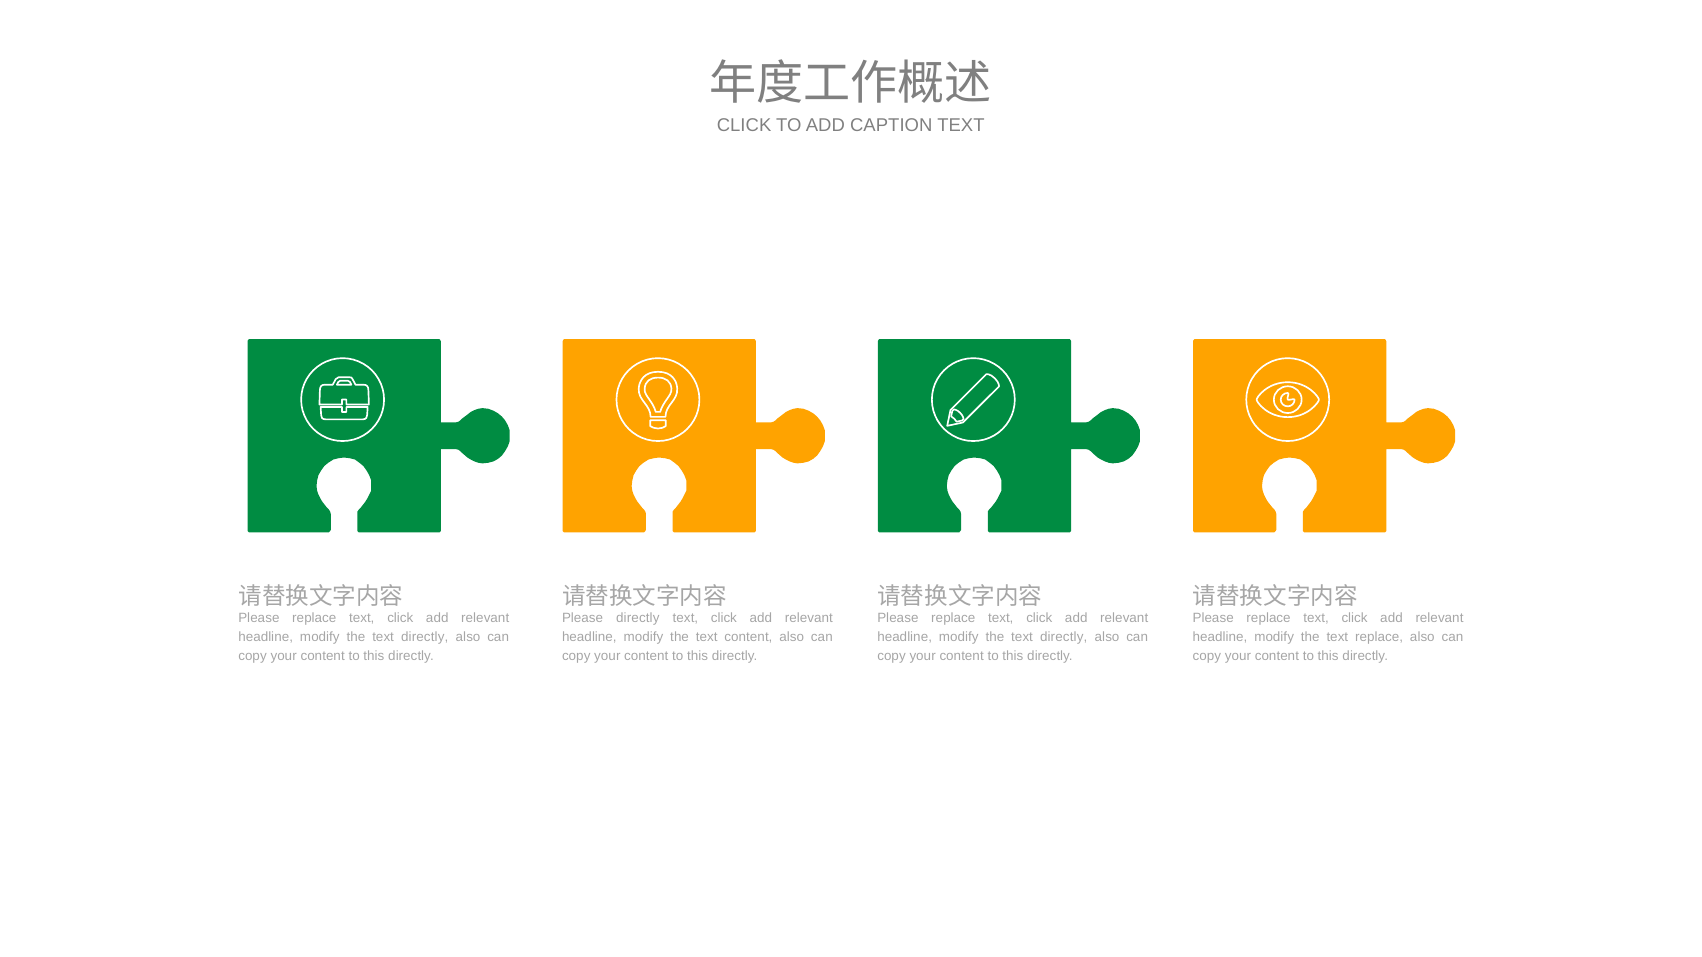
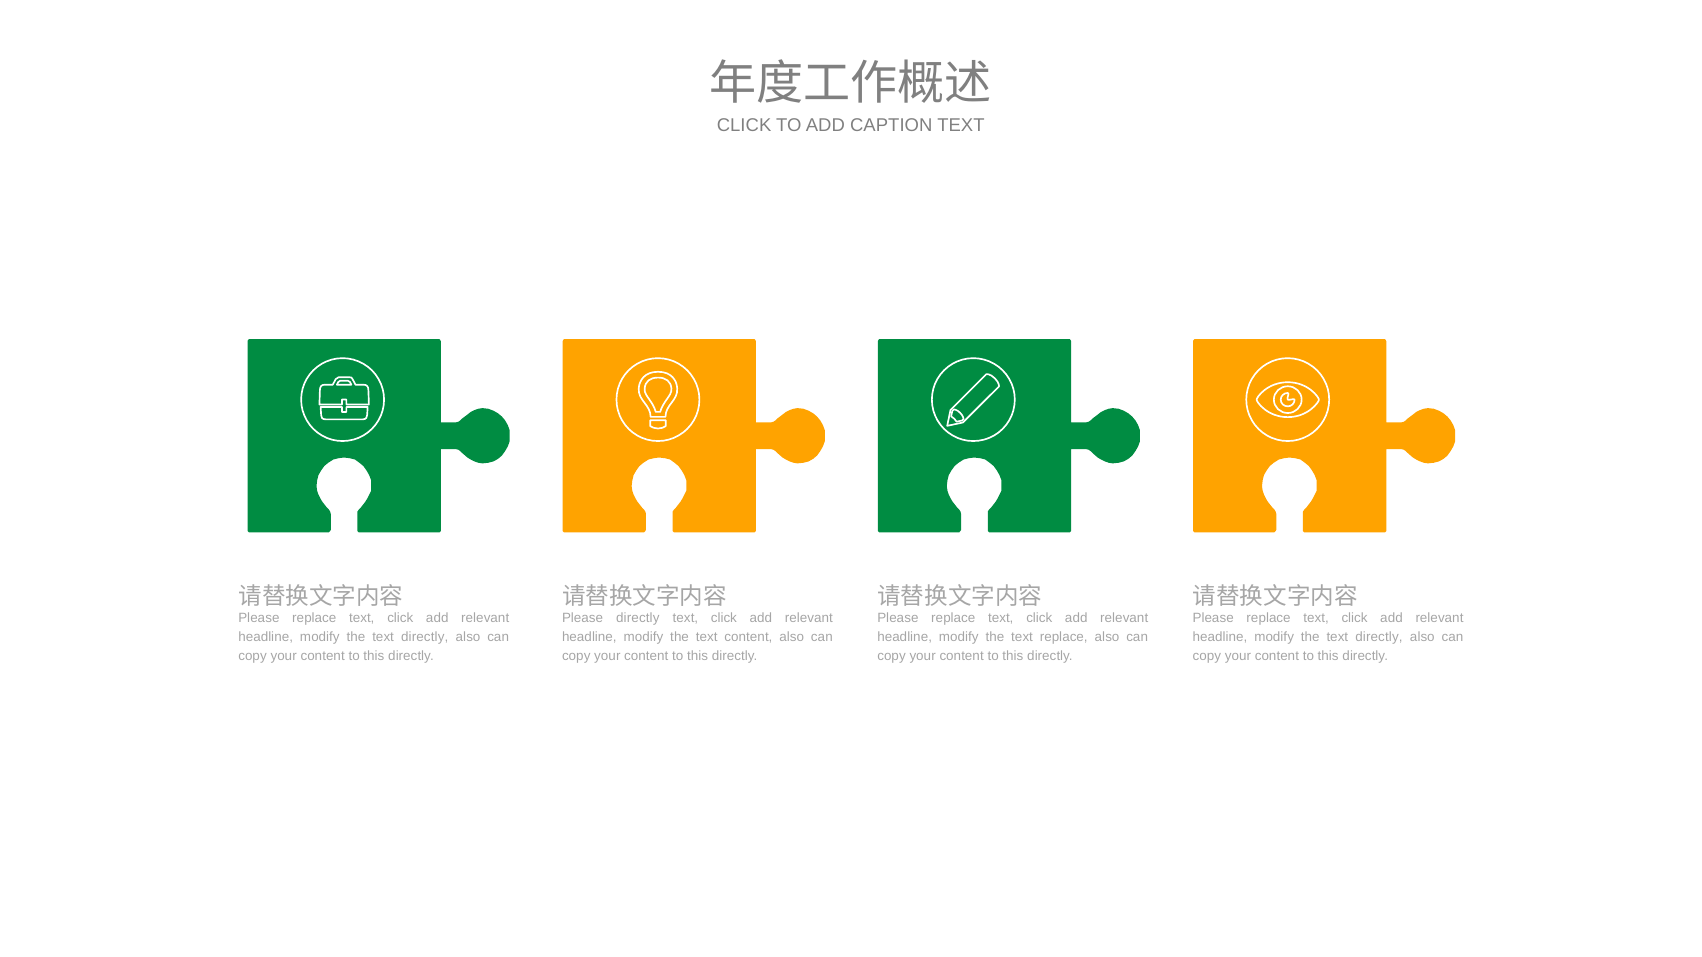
directly at (1064, 637): directly -> replace
replace at (1379, 637): replace -> directly
